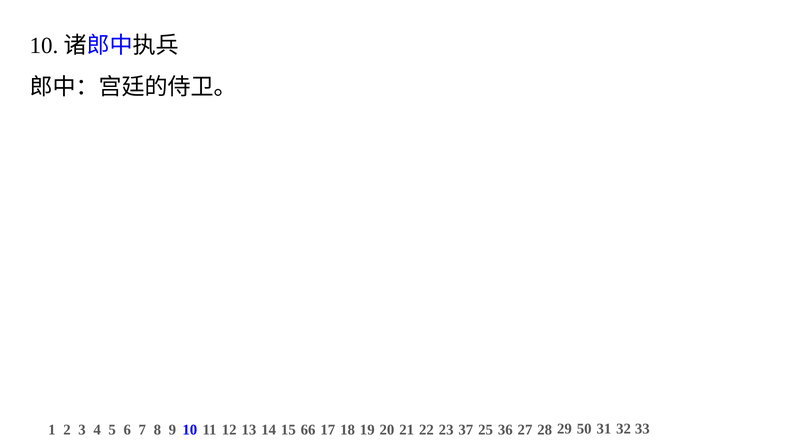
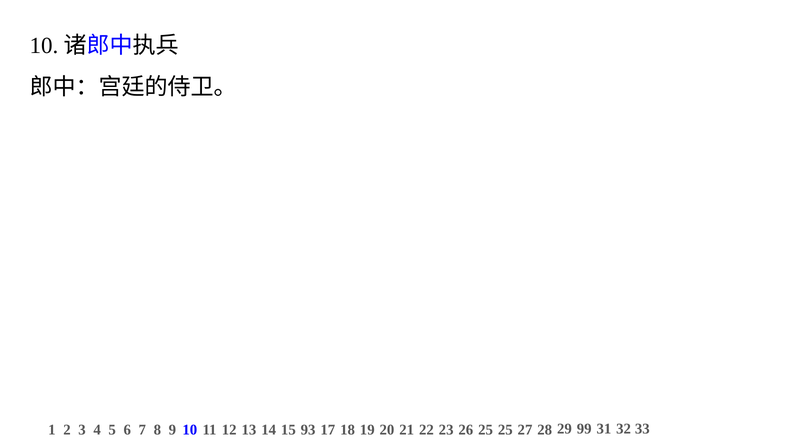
66: 66 -> 93
37: 37 -> 26
25 36: 36 -> 25
50: 50 -> 99
